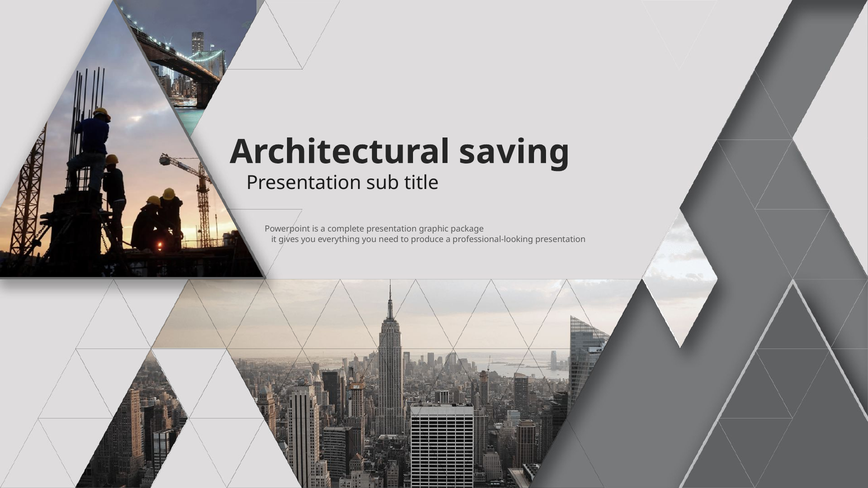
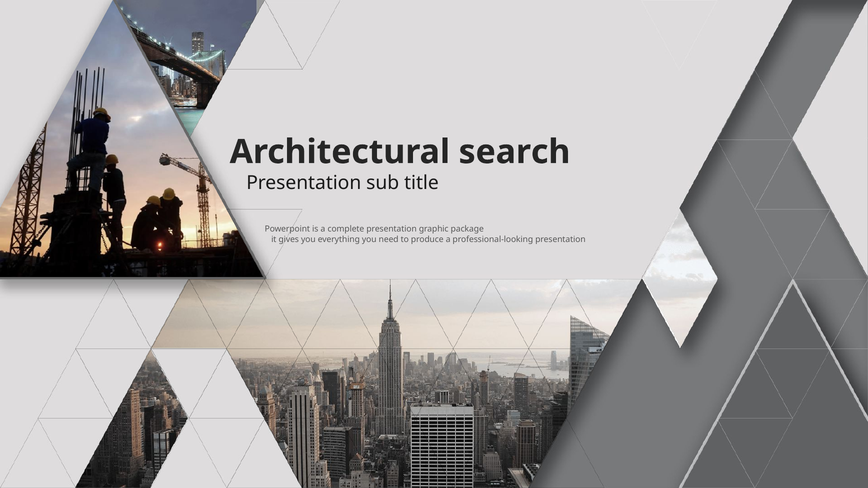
saving: saving -> search
